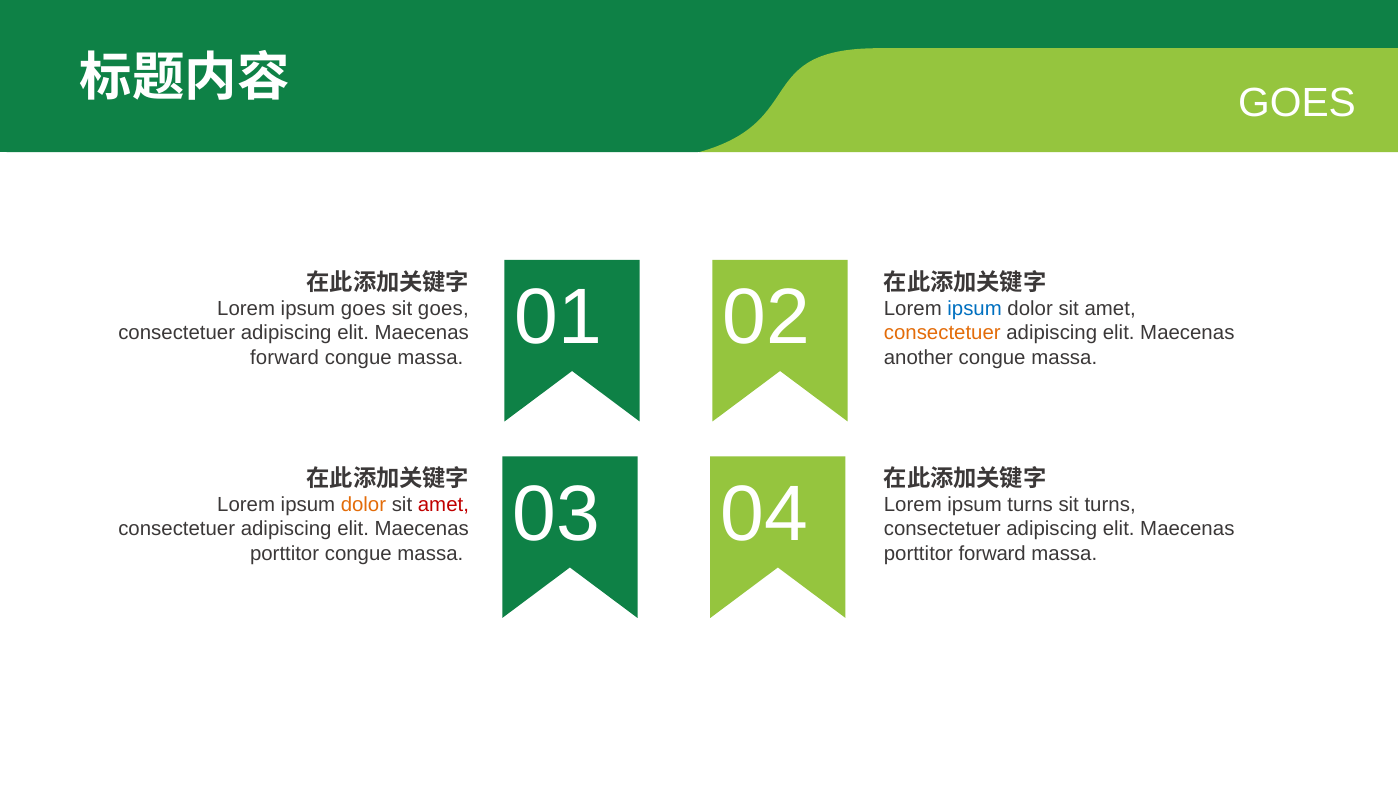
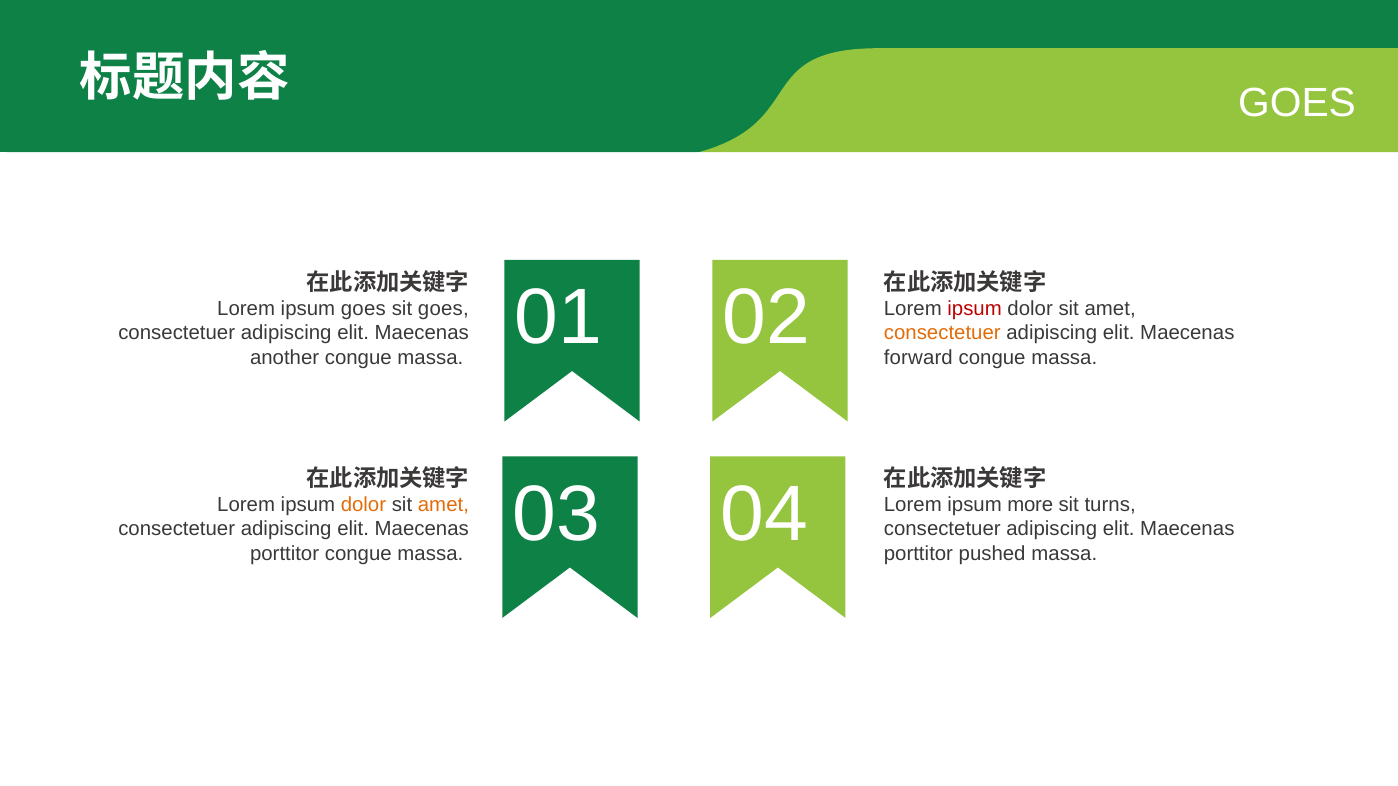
ipsum at (975, 309) colour: blue -> red
forward at (285, 358): forward -> another
another: another -> forward
amet at (443, 505) colour: red -> orange
ipsum turns: turns -> more
porttitor forward: forward -> pushed
